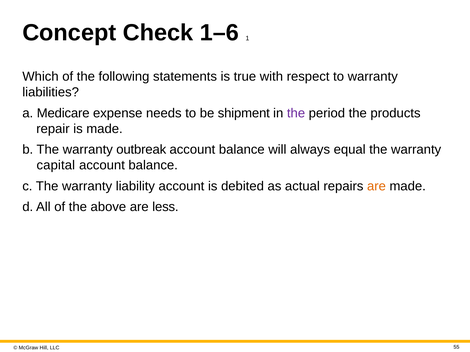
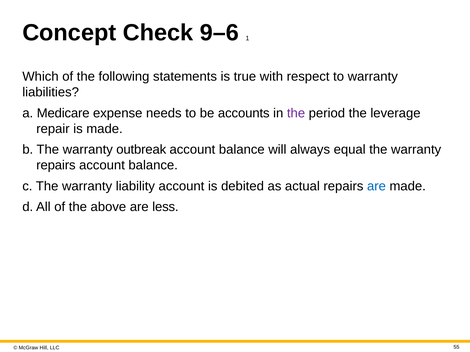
1–6: 1–6 -> 9–6
shipment: shipment -> accounts
products: products -> leverage
capital at (56, 166): capital -> repairs
are at (376, 186) colour: orange -> blue
